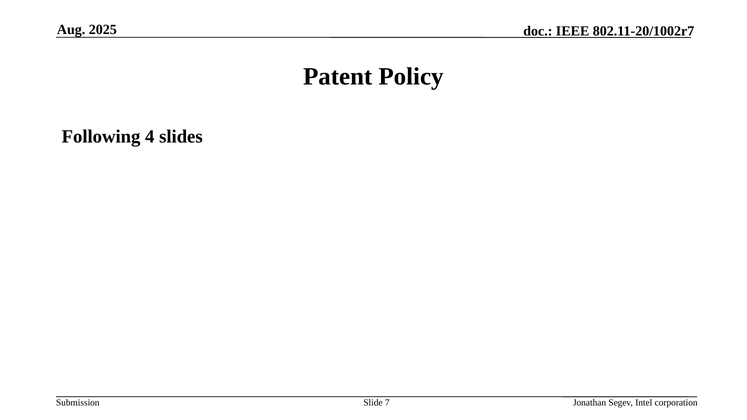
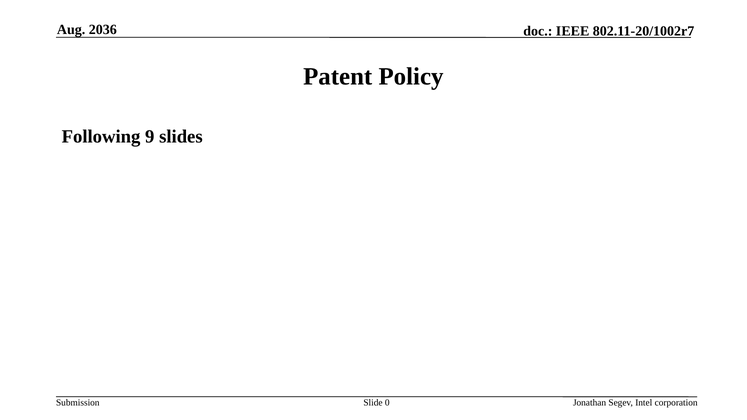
2025: 2025 -> 2036
4: 4 -> 9
7: 7 -> 0
